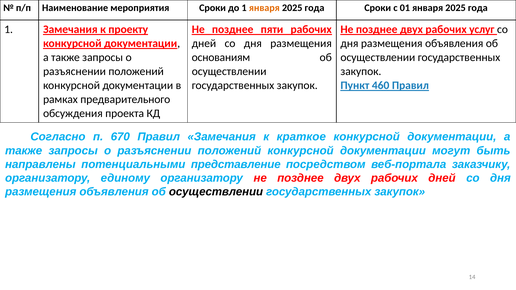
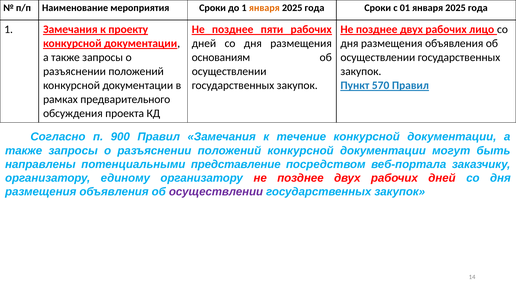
услуг: услуг -> лицо
460: 460 -> 570
670: 670 -> 900
краткое: краткое -> течение
осуществлении at (216, 192) colour: black -> purple
